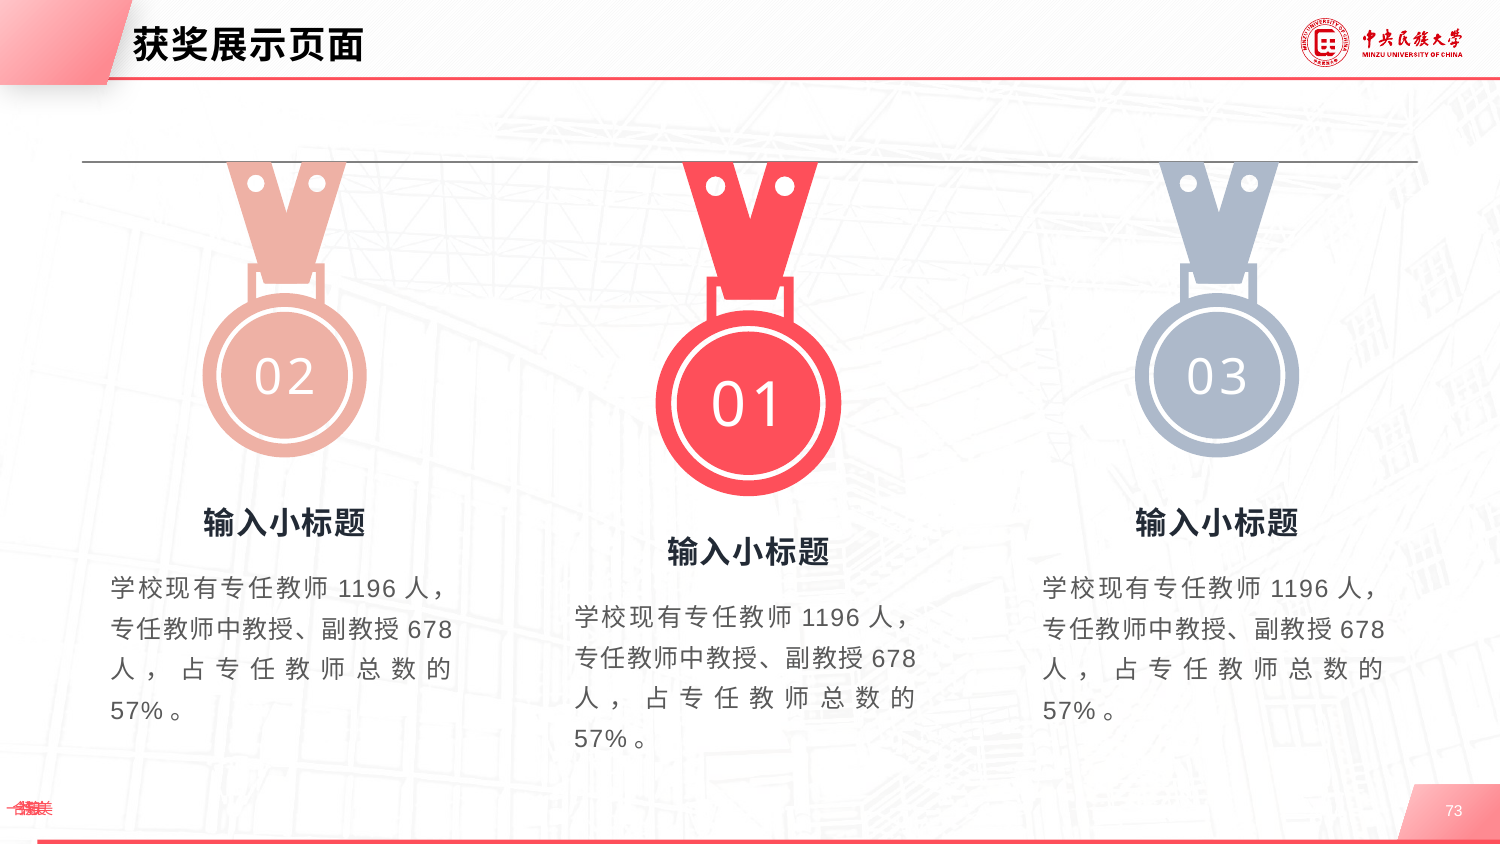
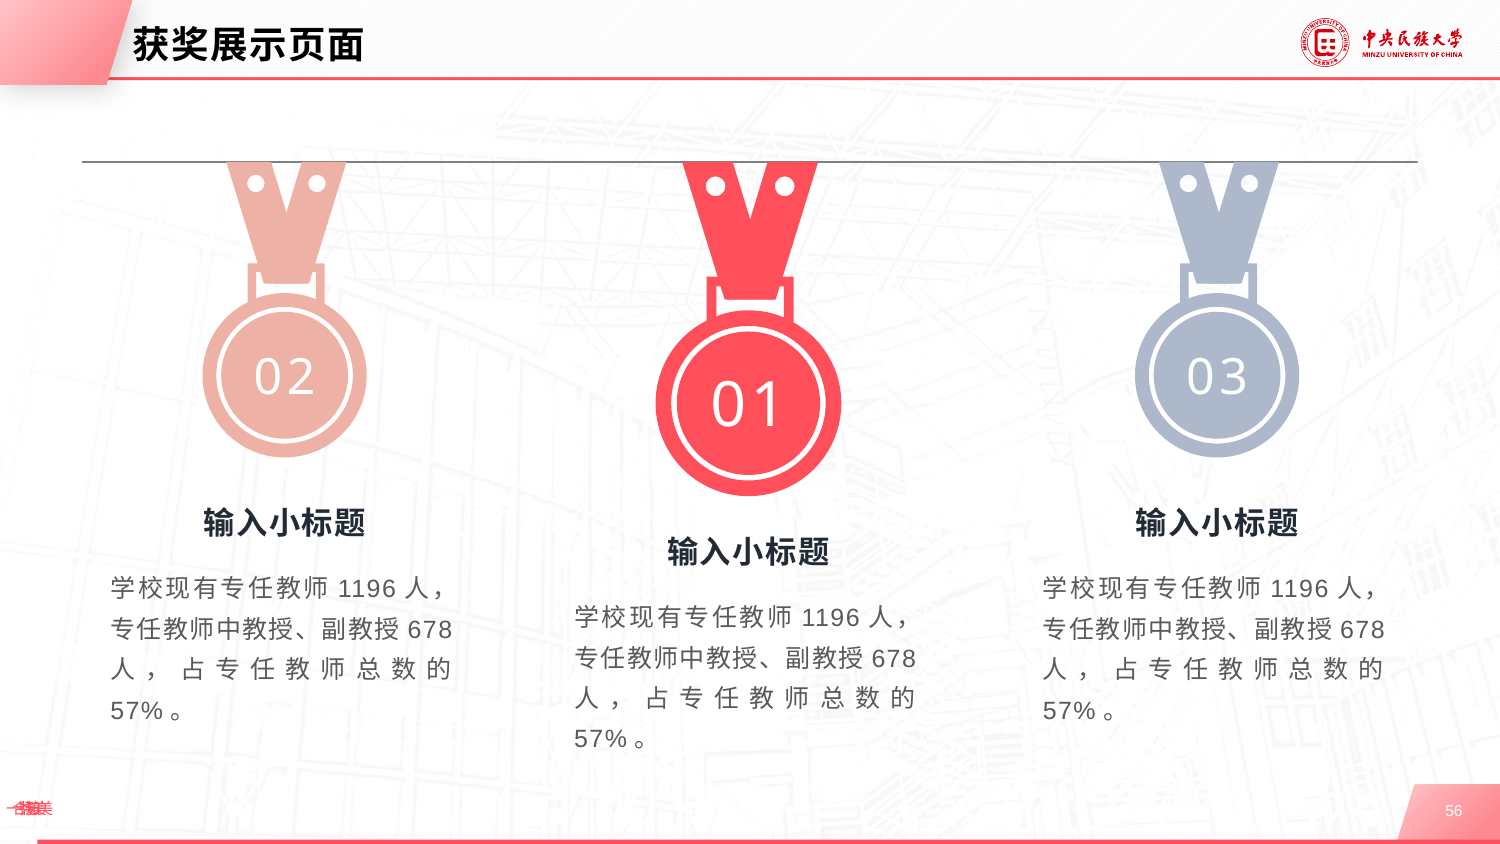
73: 73 -> 56
